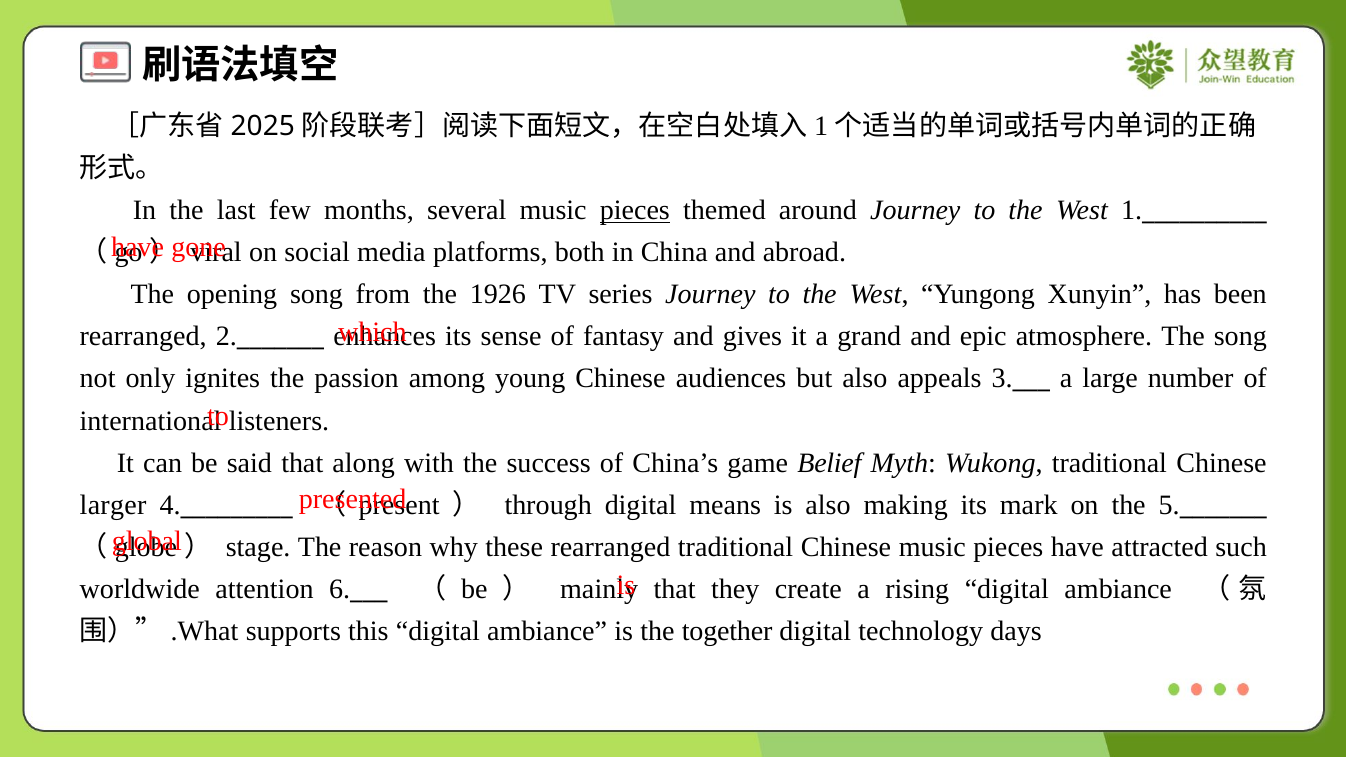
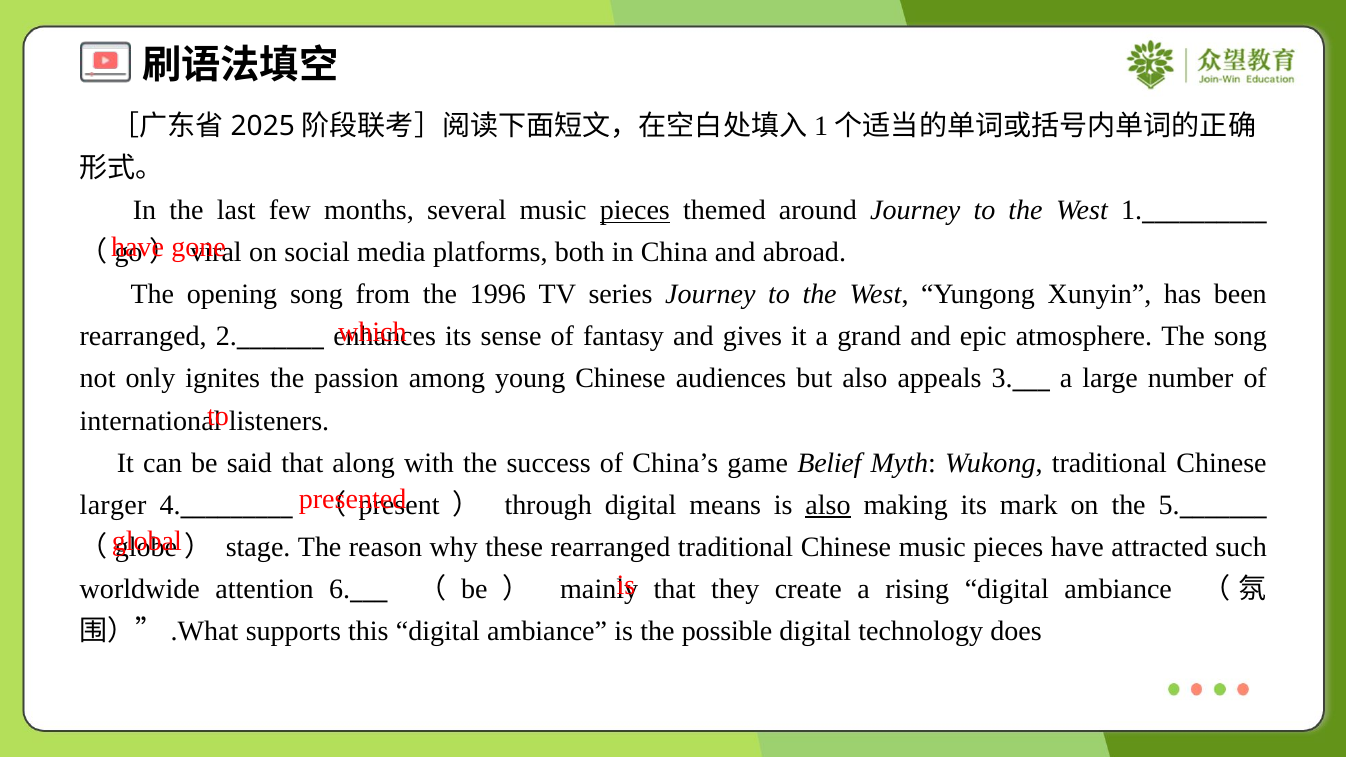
1926: 1926 -> 1996
also at (828, 505) underline: none -> present
together: together -> possible
days: days -> does
